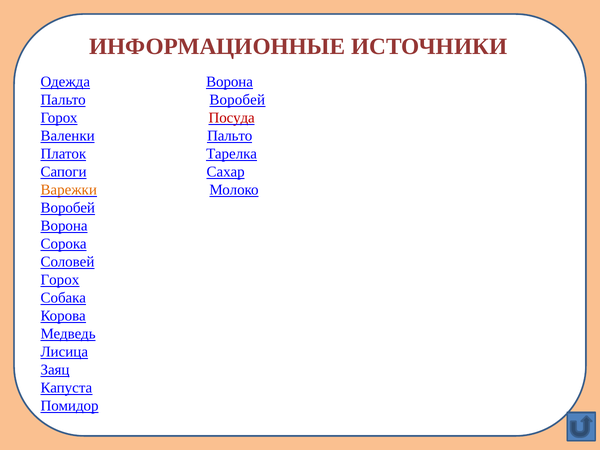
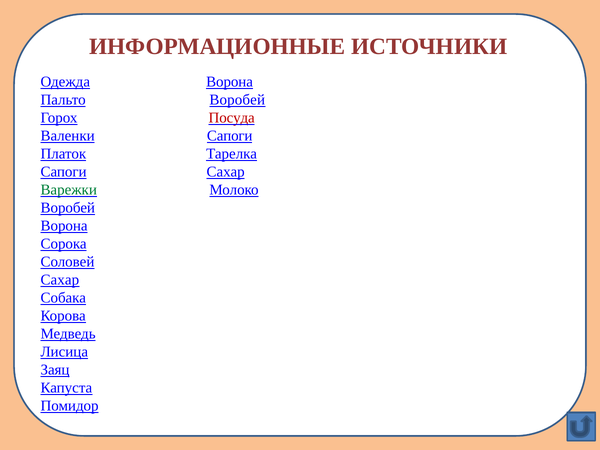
Валенки Пальто: Пальто -> Сапоги
Варежки colour: orange -> green
Горох at (60, 280): Горох -> Сахар
